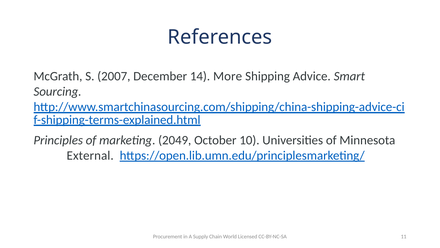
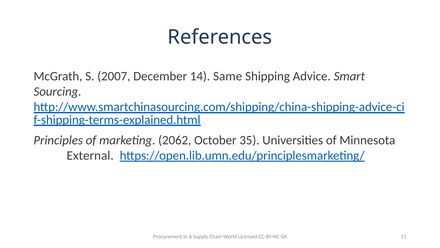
More: More -> Same
2049: 2049 -> 2062
10: 10 -> 35
